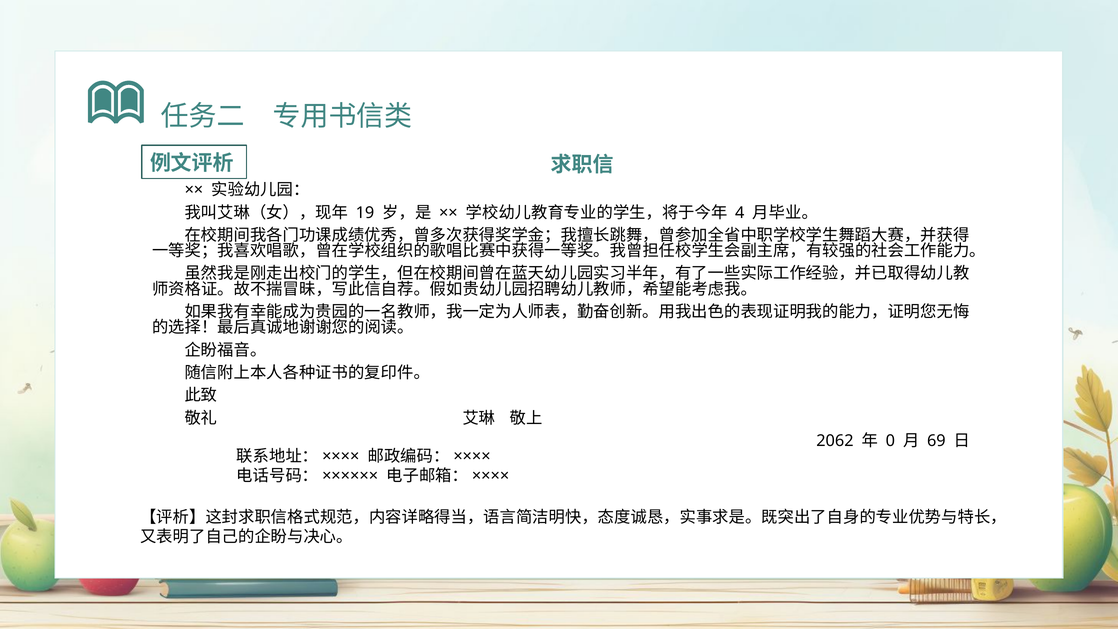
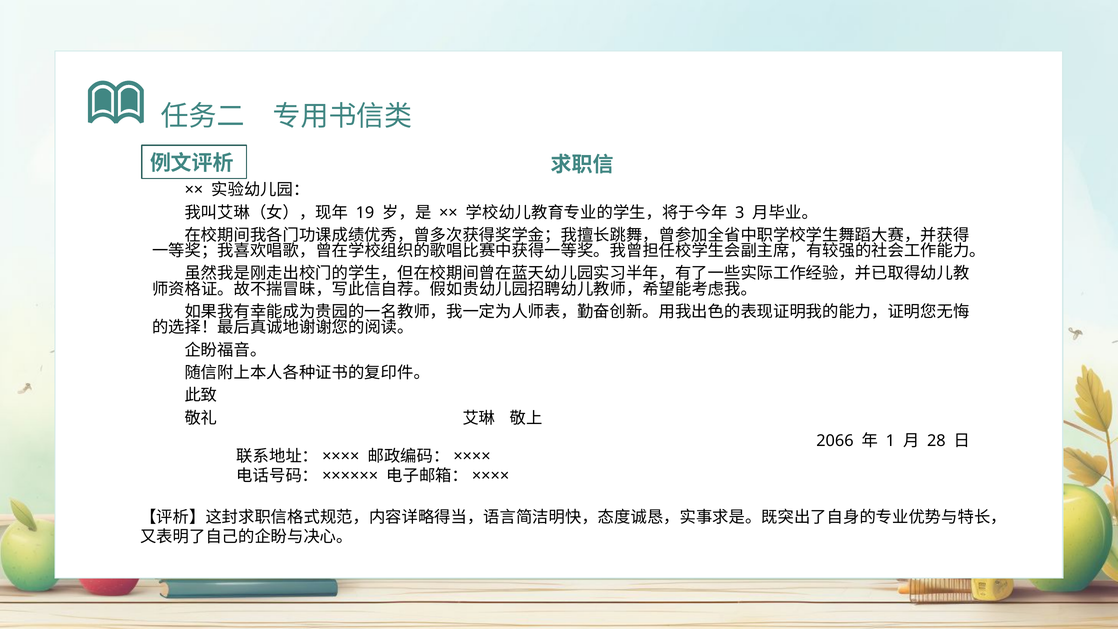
4: 4 -> 3
2062: 2062 -> 2066
0: 0 -> 1
69: 69 -> 28
